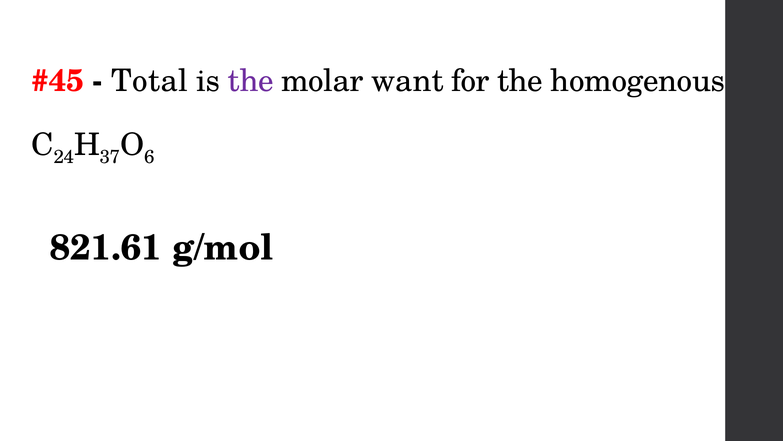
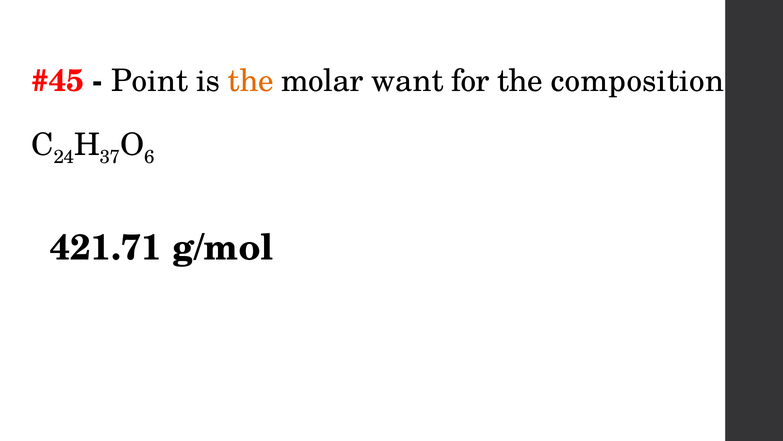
Total: Total -> Point
the at (251, 81) colour: purple -> orange
homogenous: homogenous -> composition
821.61: 821.61 -> 421.71
